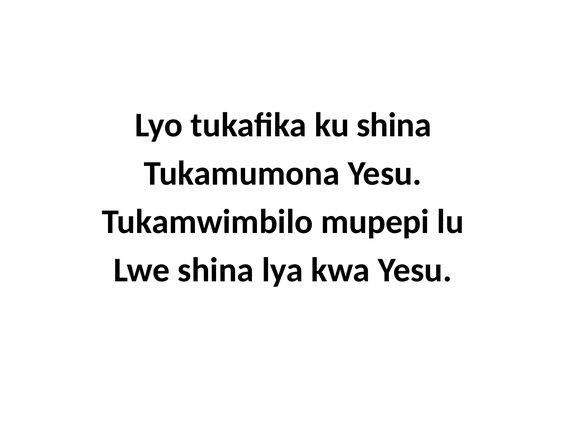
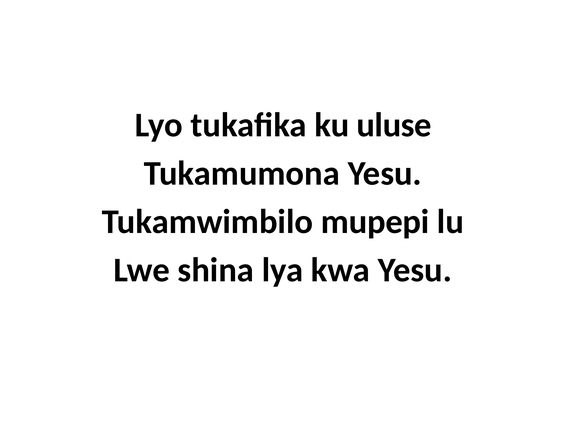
ku shina: shina -> uluse
